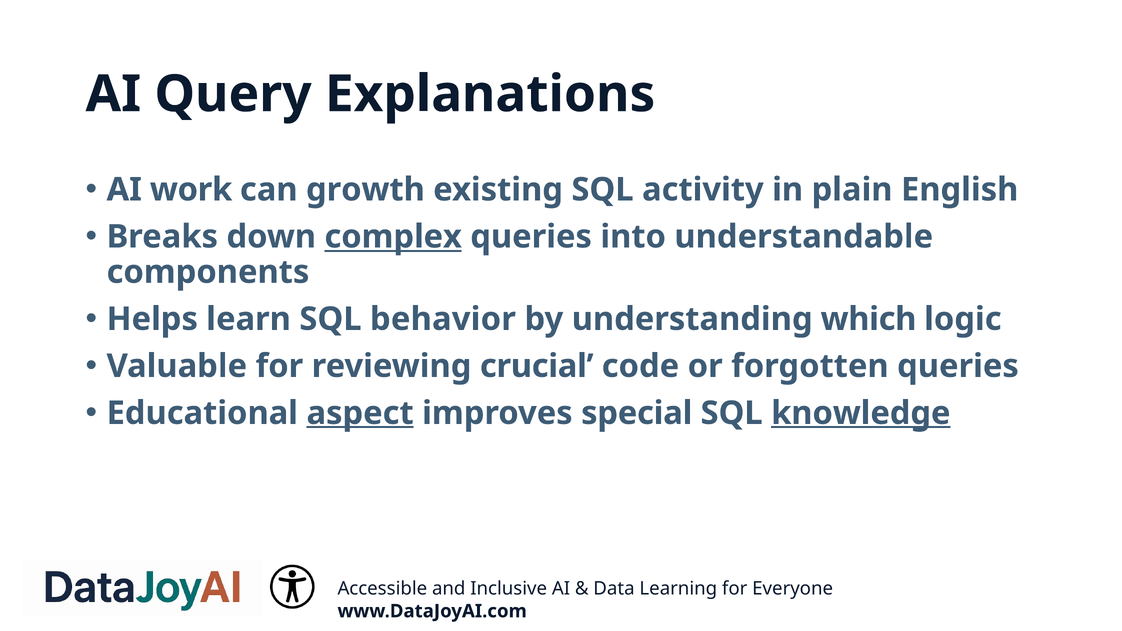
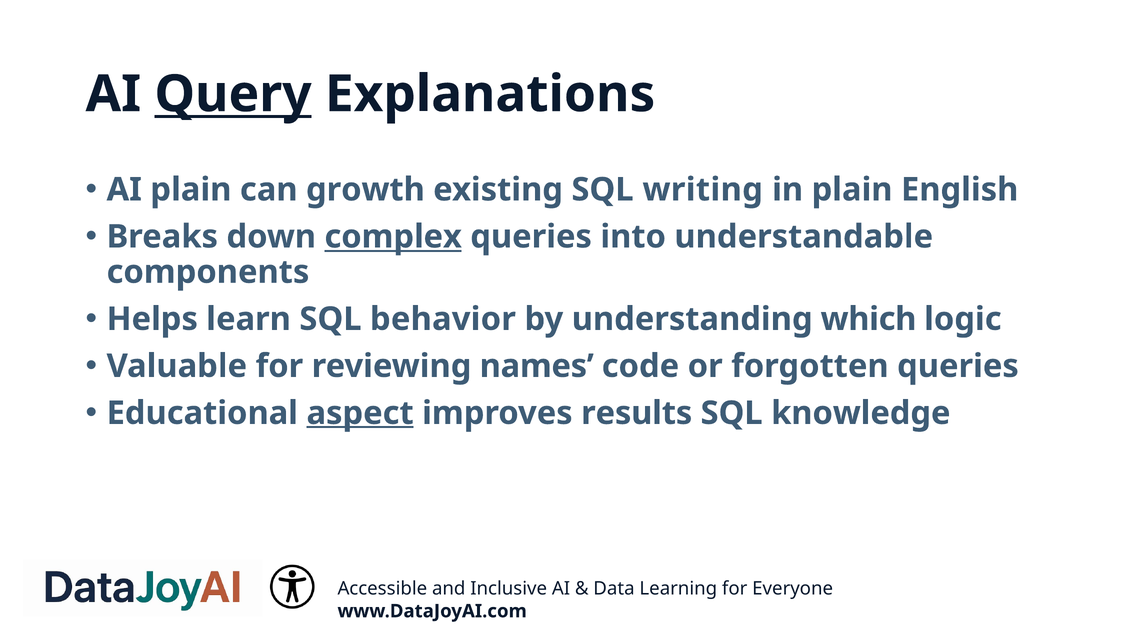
Query underline: none -> present
AI work: work -> plain
activity: activity -> writing
crucial: crucial -> names
special: special -> results
knowledge underline: present -> none
